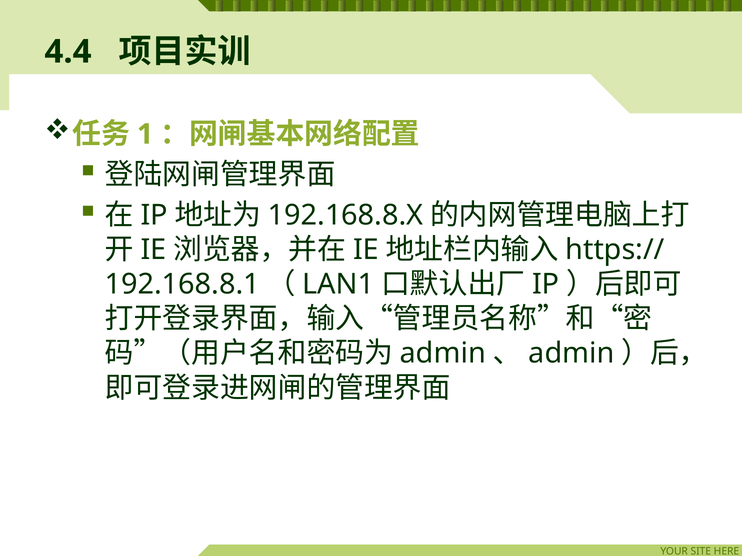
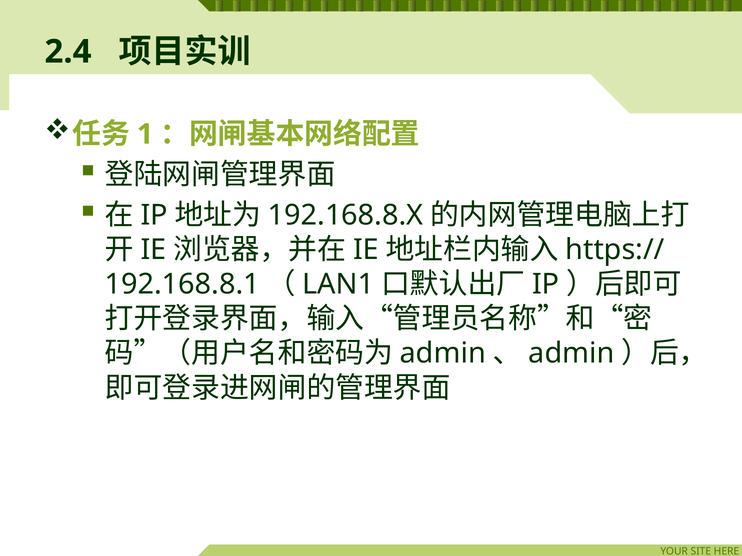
4.4: 4.4 -> 2.4
